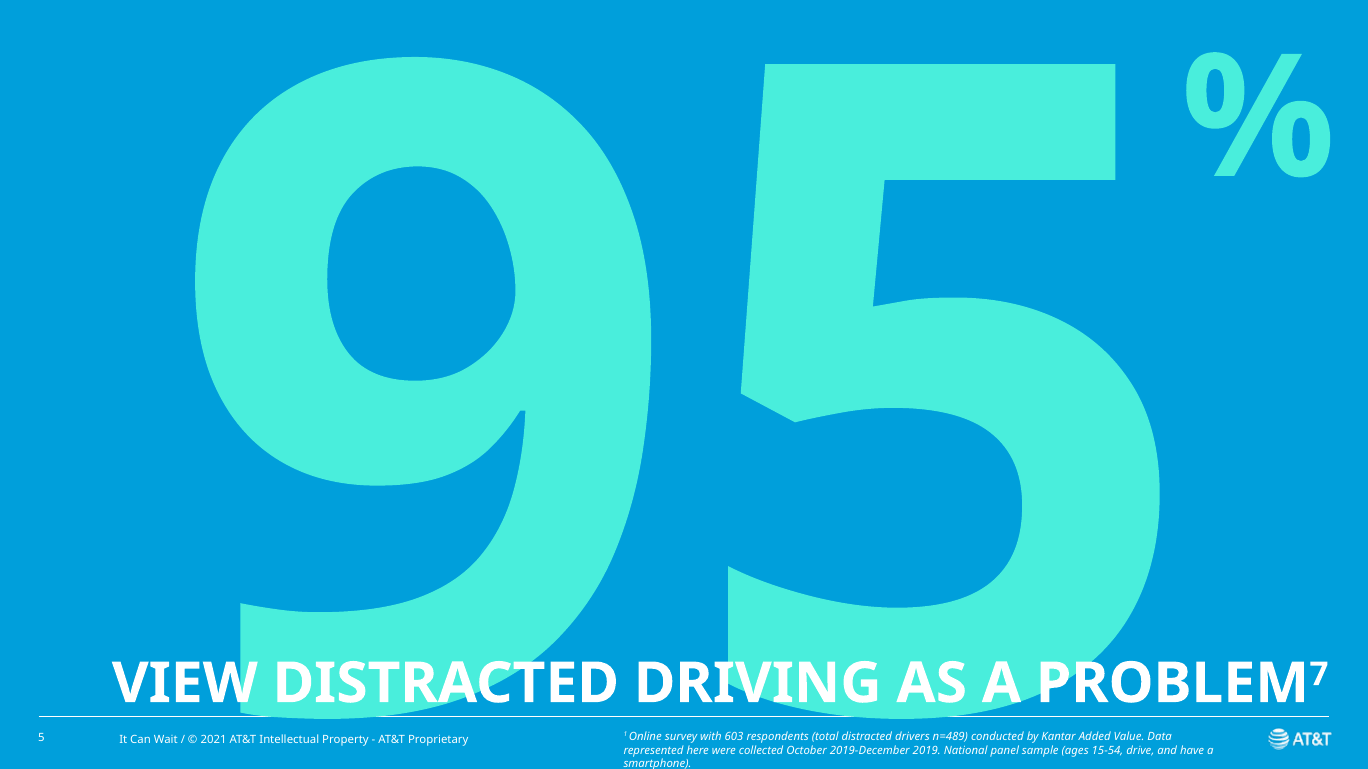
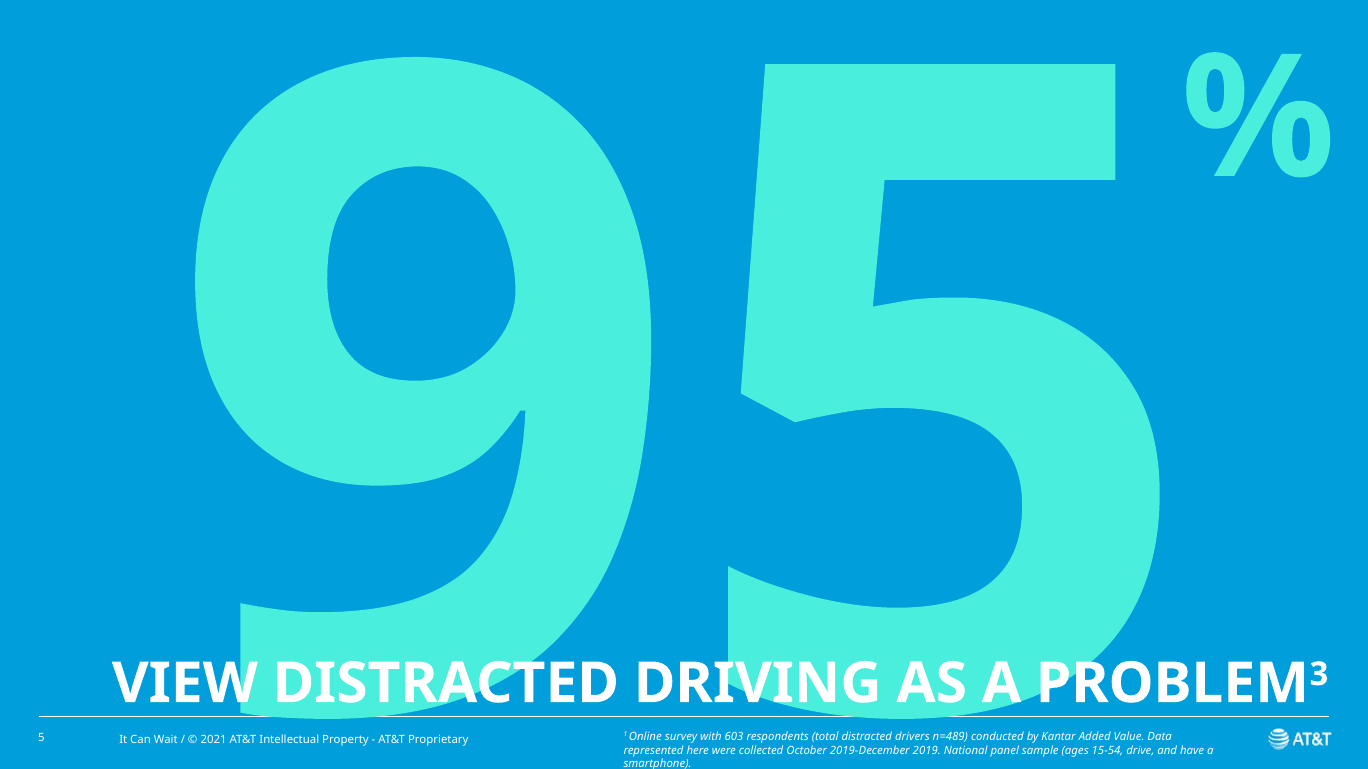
7: 7 -> 3
